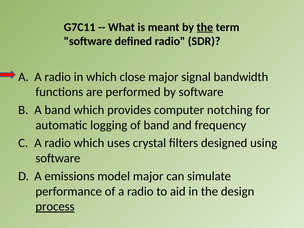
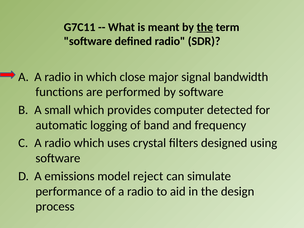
A band: band -> small
notching: notching -> detected
model major: major -> reject
process underline: present -> none
